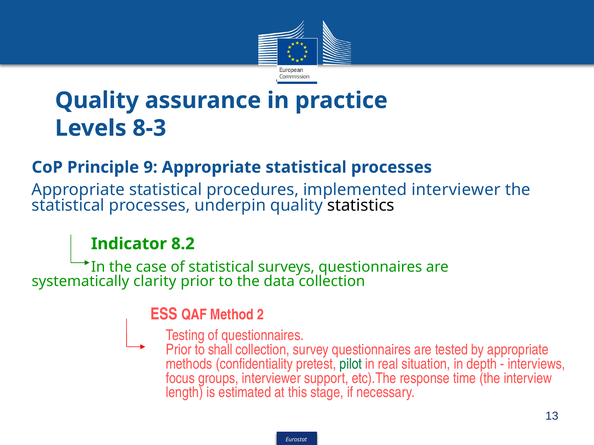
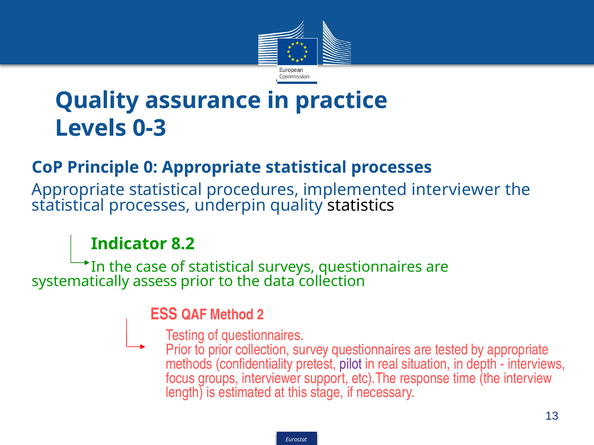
8-3: 8-3 -> 0-3
9: 9 -> 0
clarity: clarity -> assess
to shall: shall -> prior
pilot colour: green -> purple
